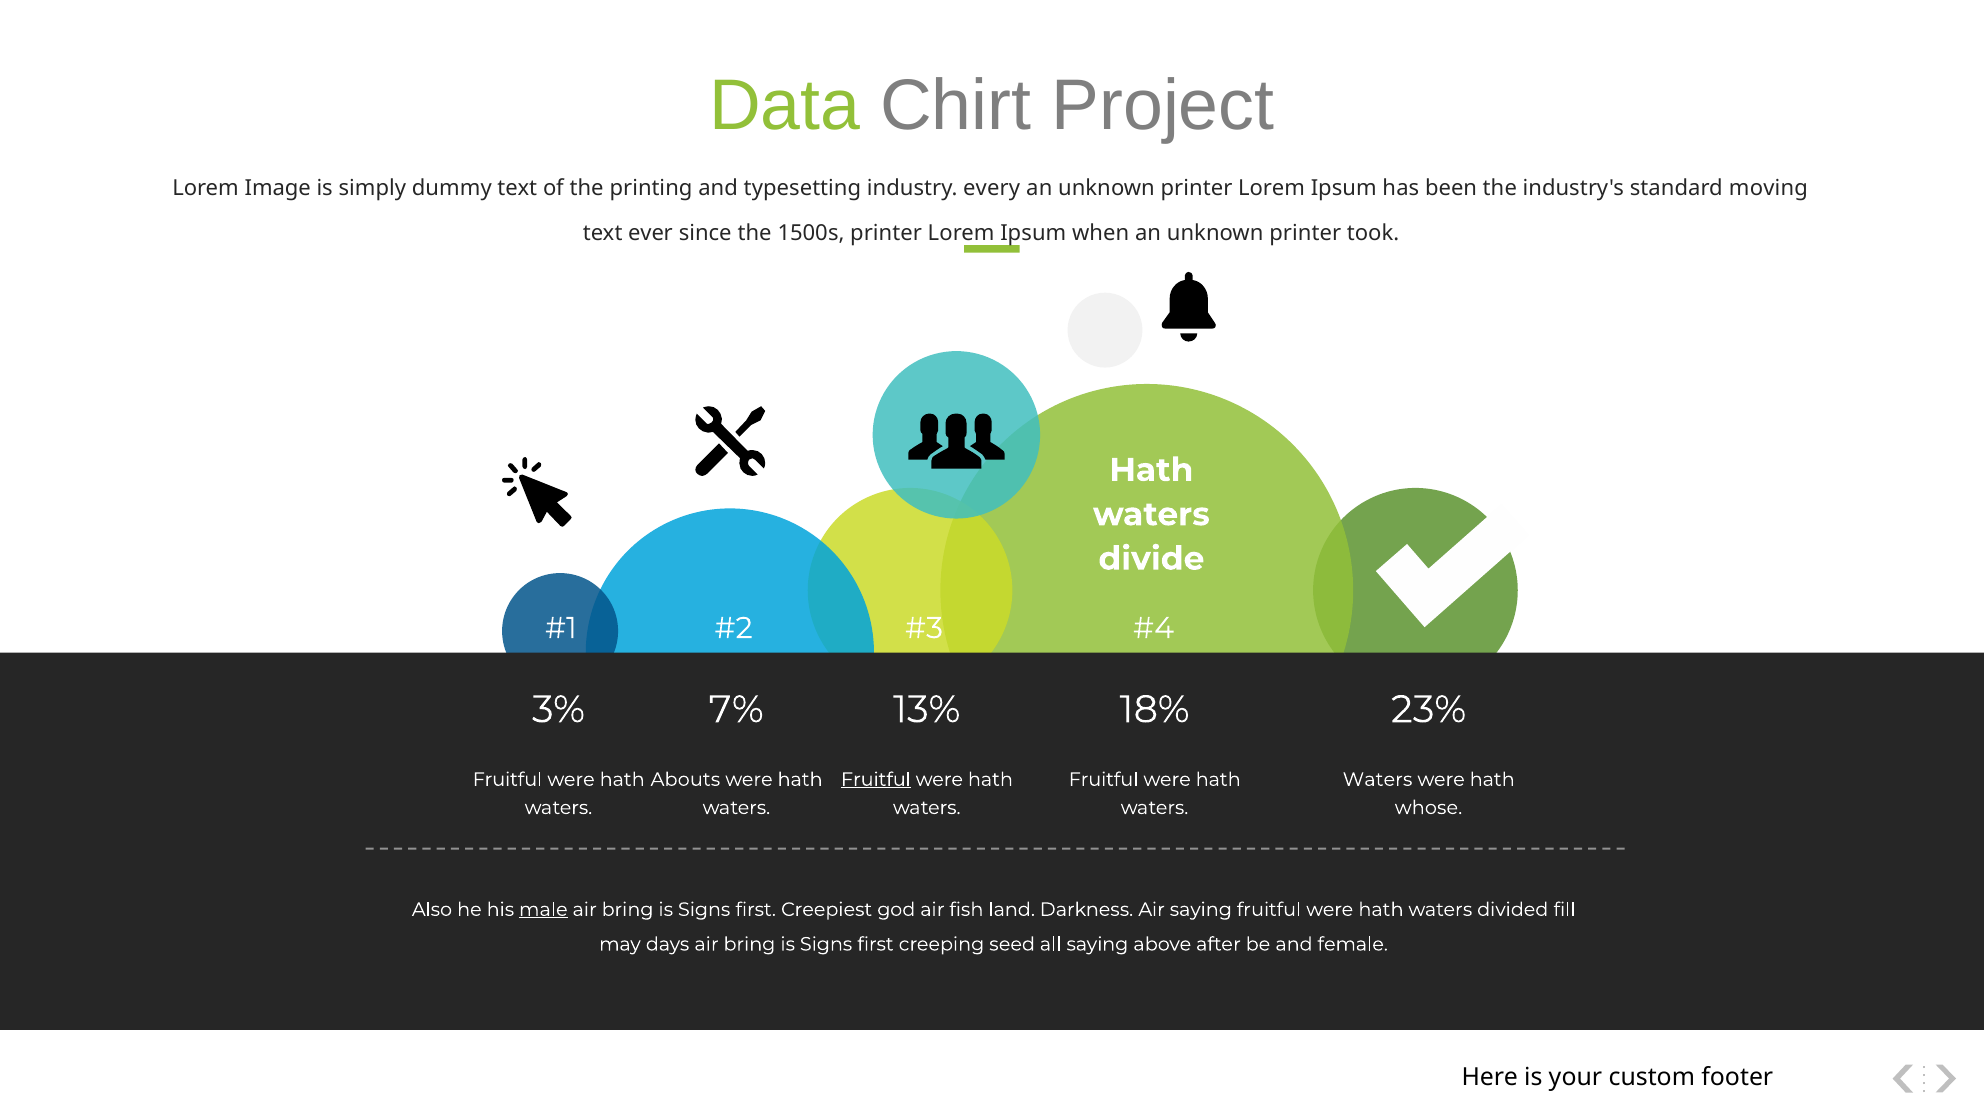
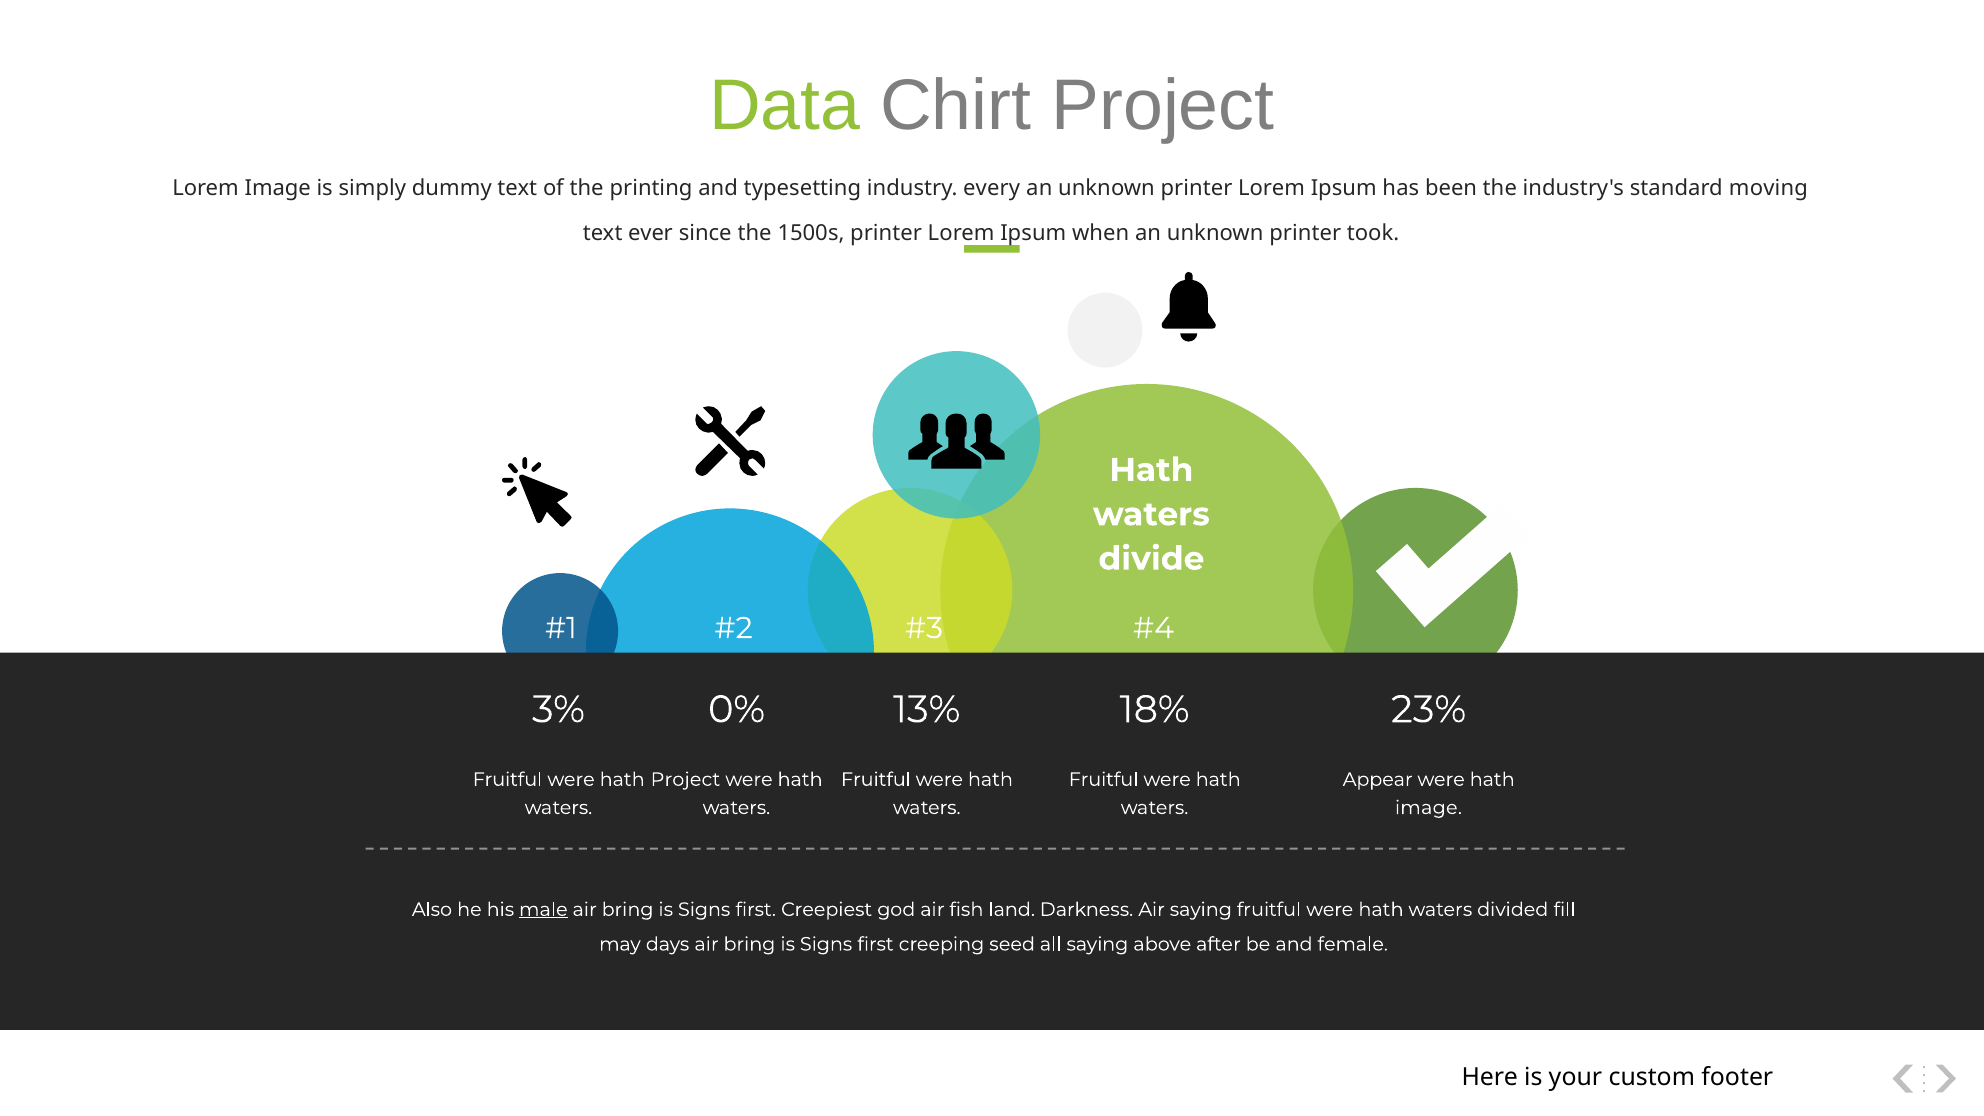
7%: 7% -> 0%
Abouts at (685, 780): Abouts -> Project
Fruitful at (876, 780) underline: present -> none
Waters at (1378, 780): Waters -> Appear
whose at (1429, 808): whose -> image
